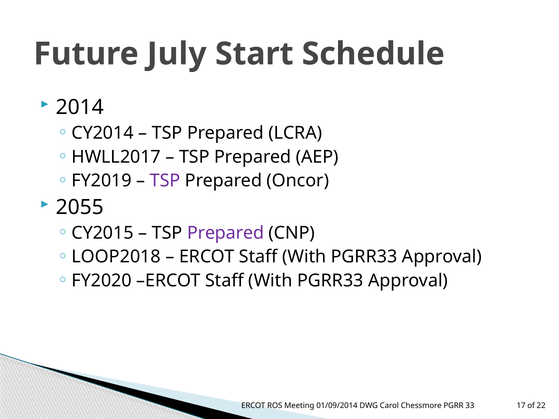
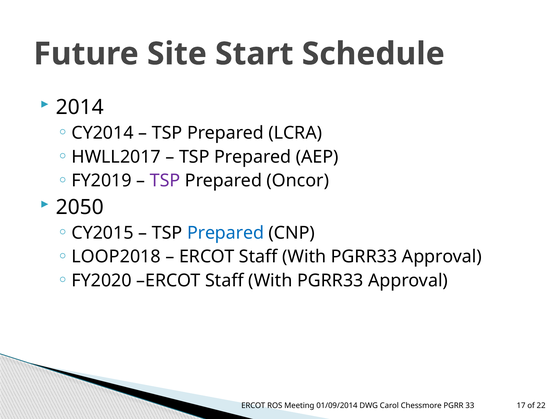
July: July -> Site
2055: 2055 -> 2050
Prepared at (226, 233) colour: purple -> blue
